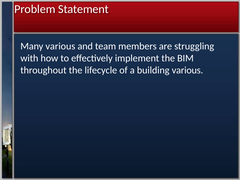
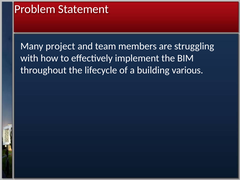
Many various: various -> project
